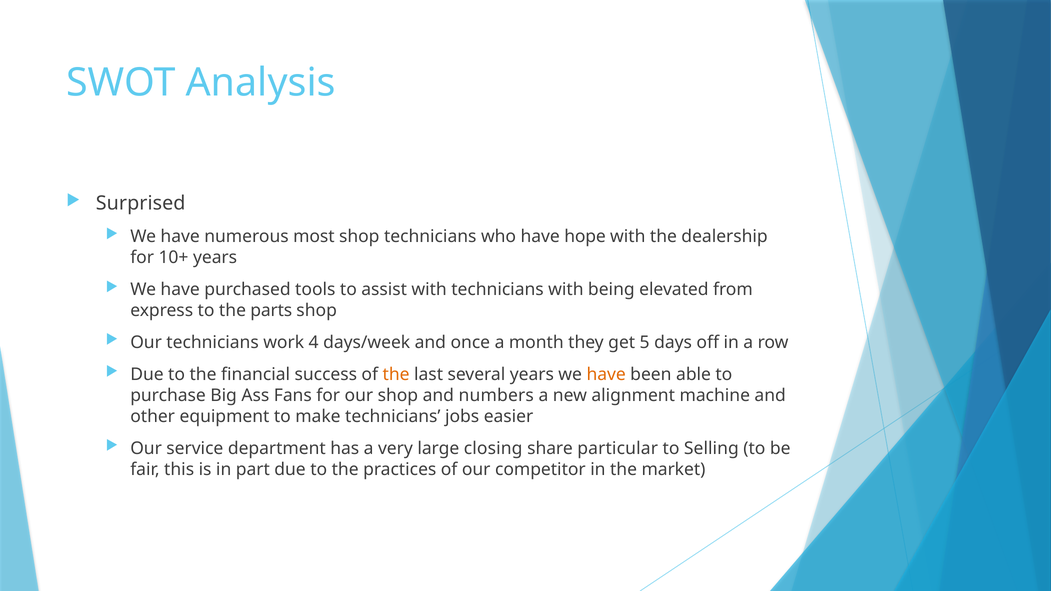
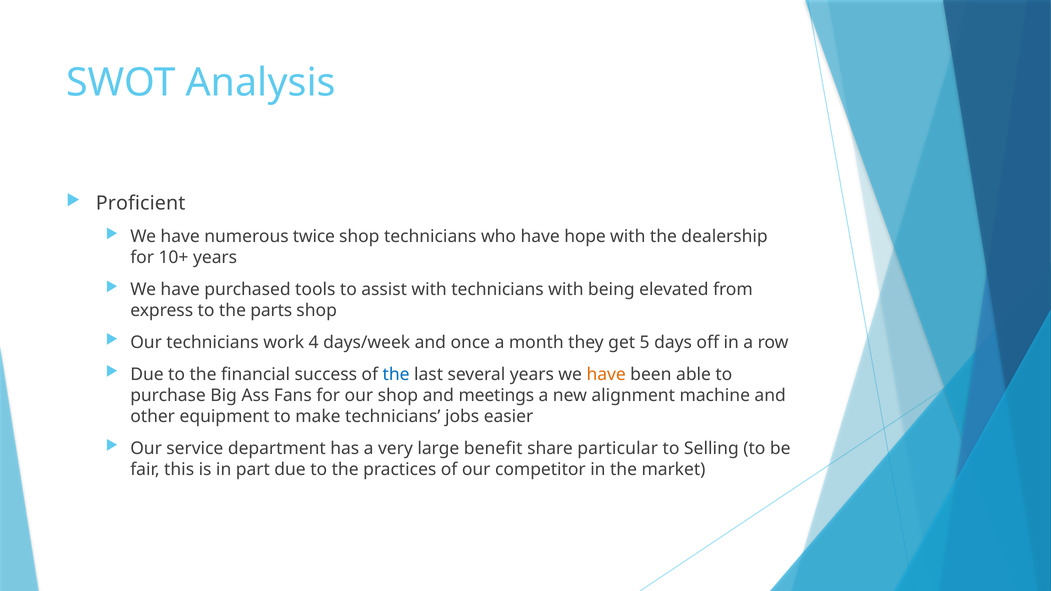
Surprised: Surprised -> Proficient
most: most -> twice
the at (396, 374) colour: orange -> blue
numbers: numbers -> meetings
closing: closing -> benefit
